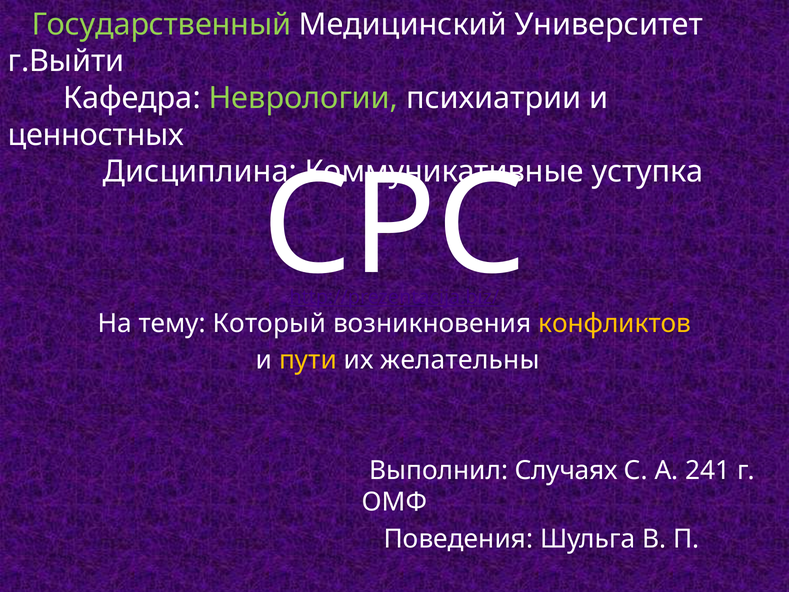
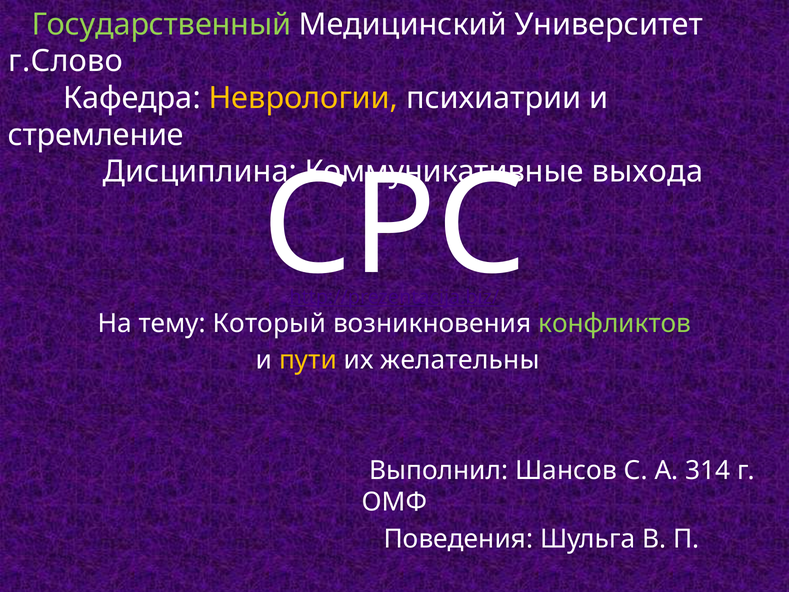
г.Выйти: г.Выйти -> г.Слово
Неврологии colour: light green -> yellow
ценностных: ценностных -> стремление
уступка: уступка -> выхода
конфликтов colour: yellow -> light green
Случаях: Случаях -> Шансов
241: 241 -> 314
